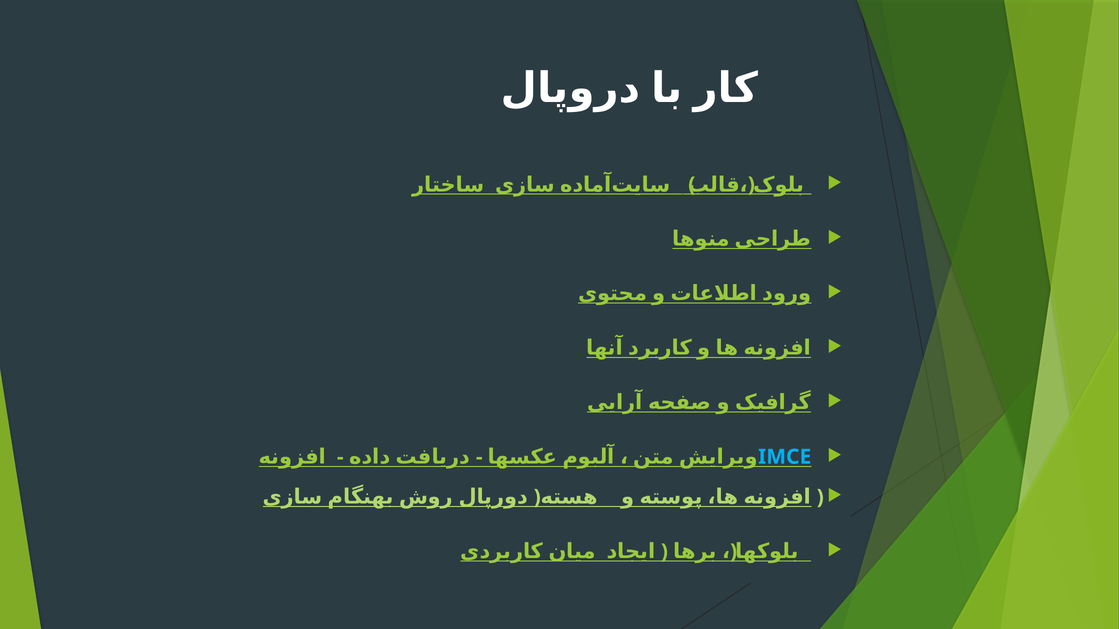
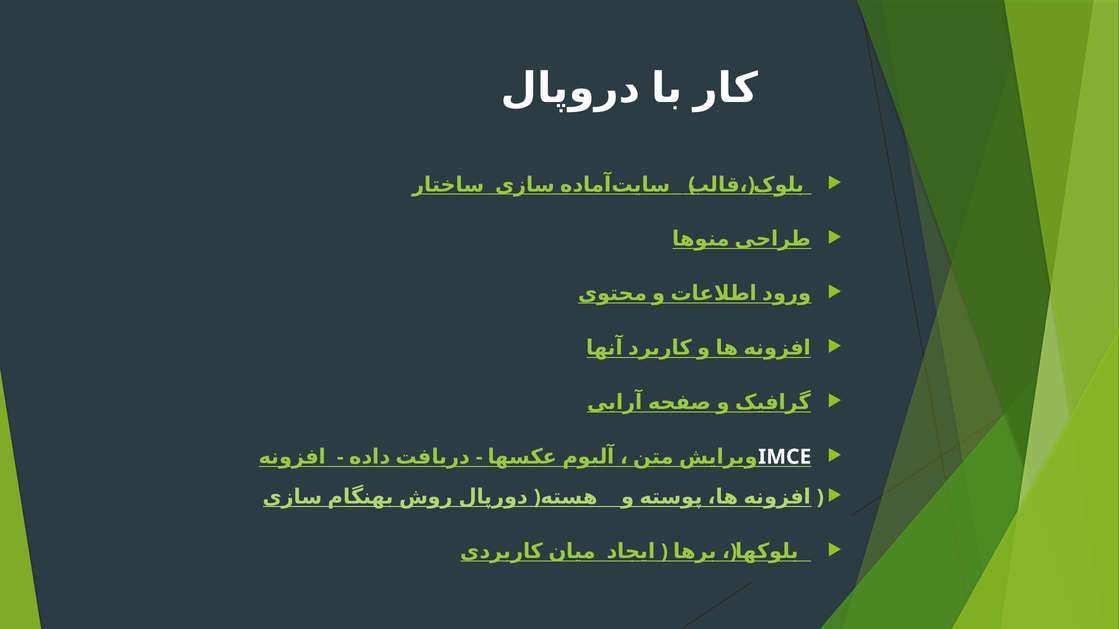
IMCE colour: light blue -> white
